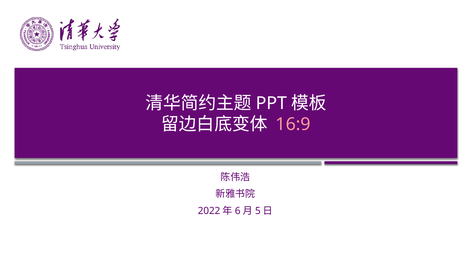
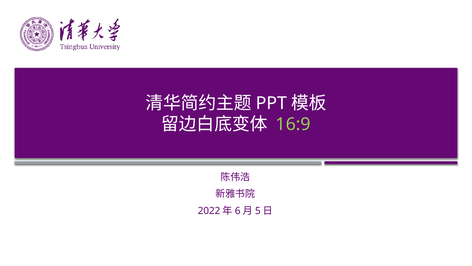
16:9 colour: pink -> light green
